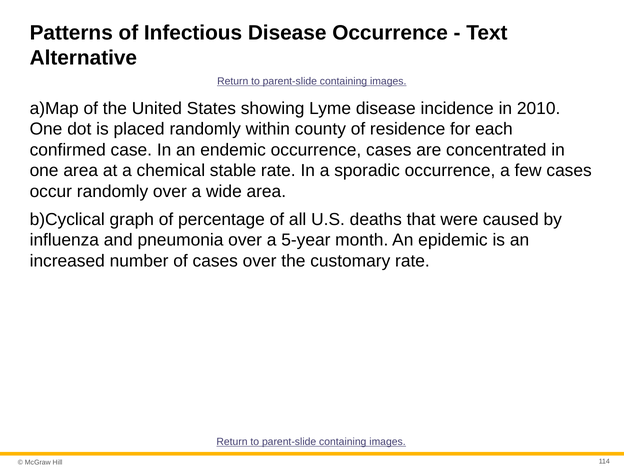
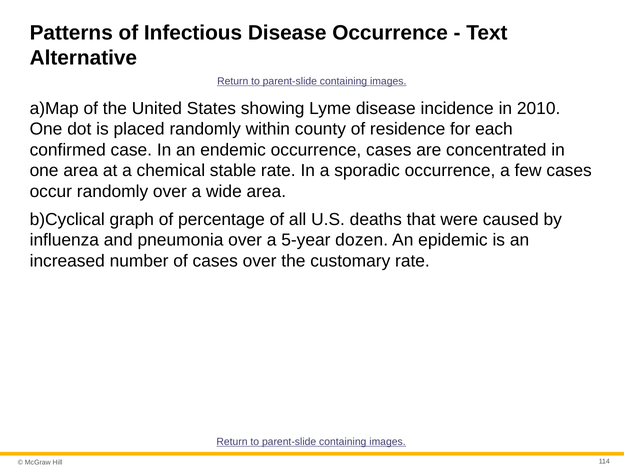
month: month -> dozen
